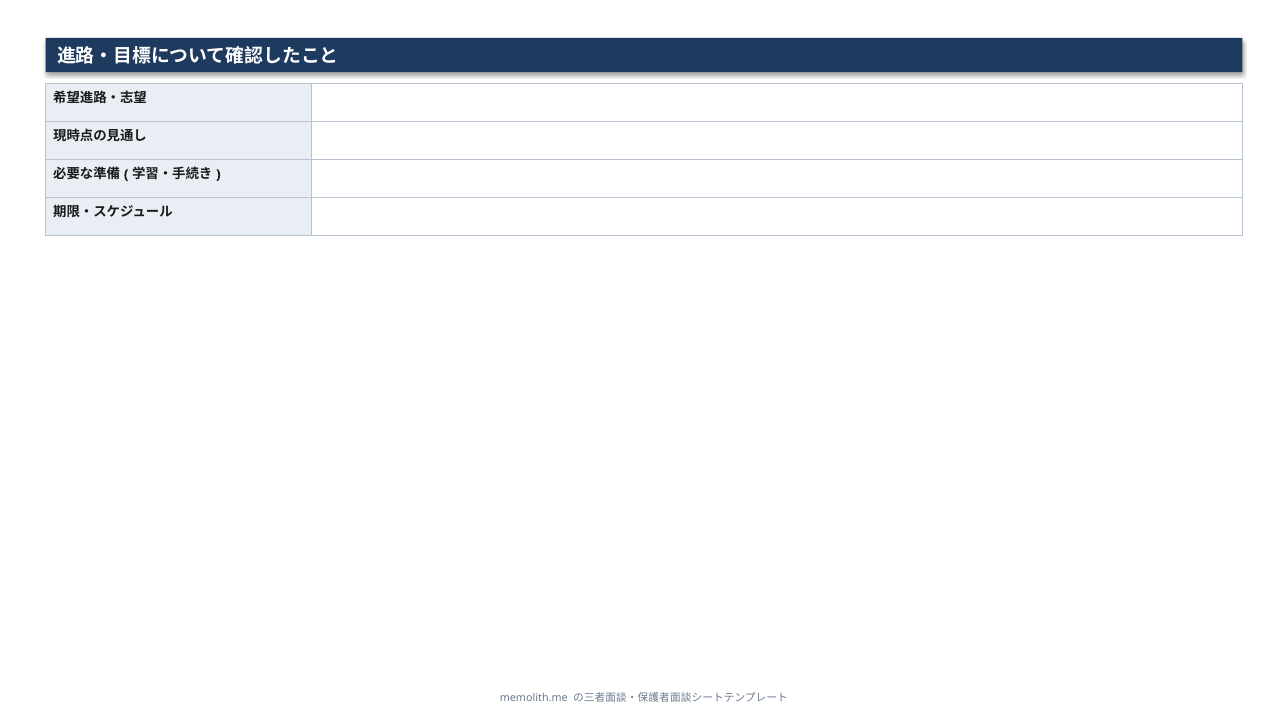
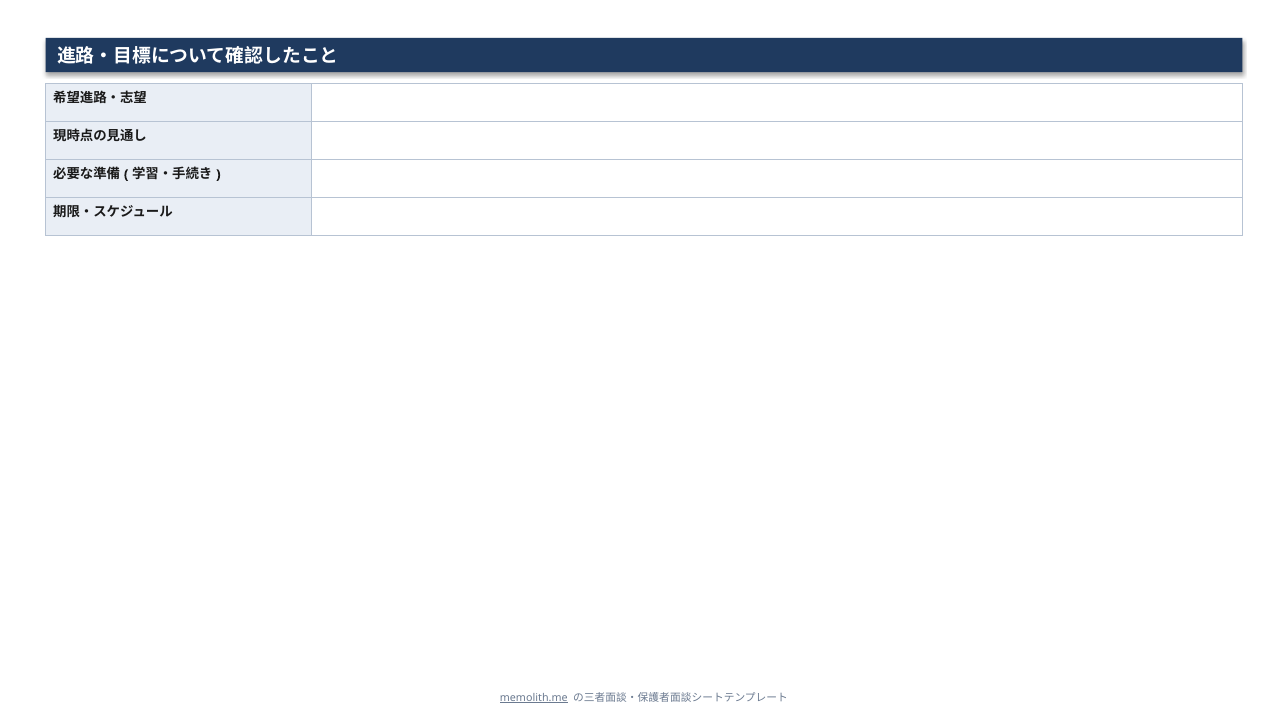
memolith.me underline: none -> present
